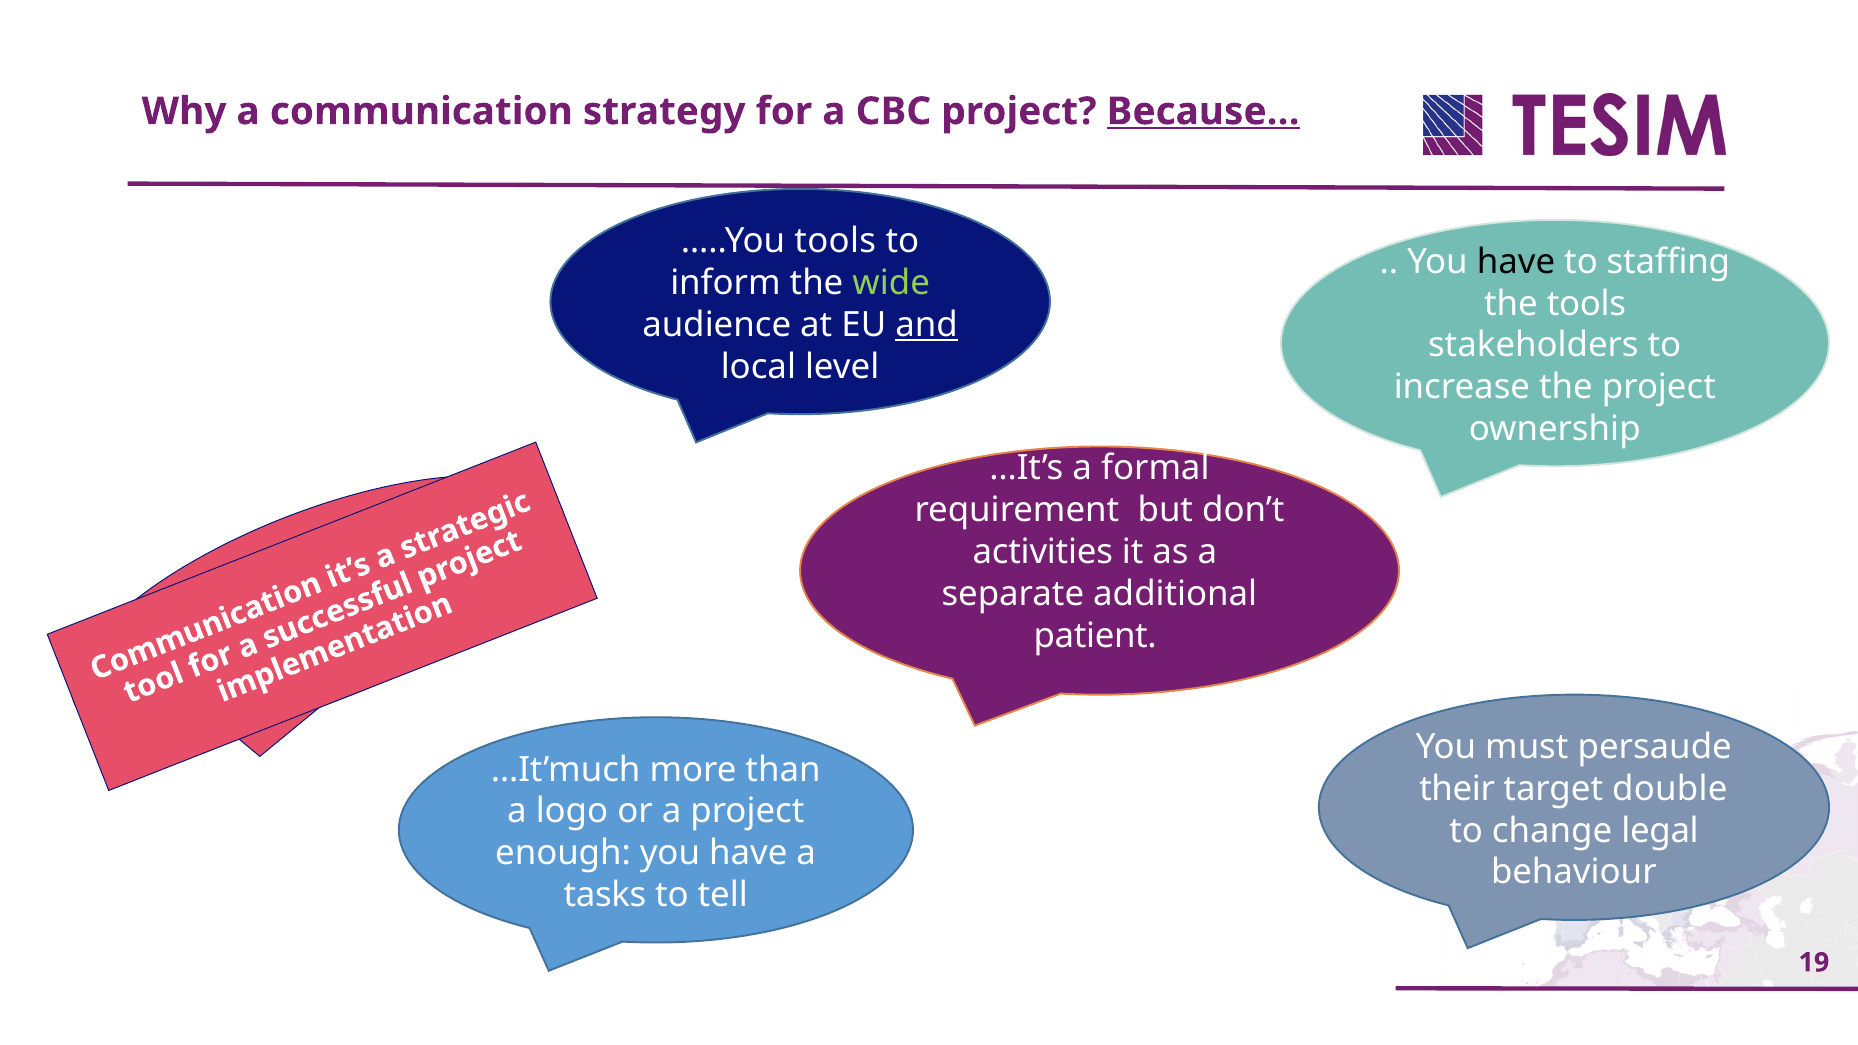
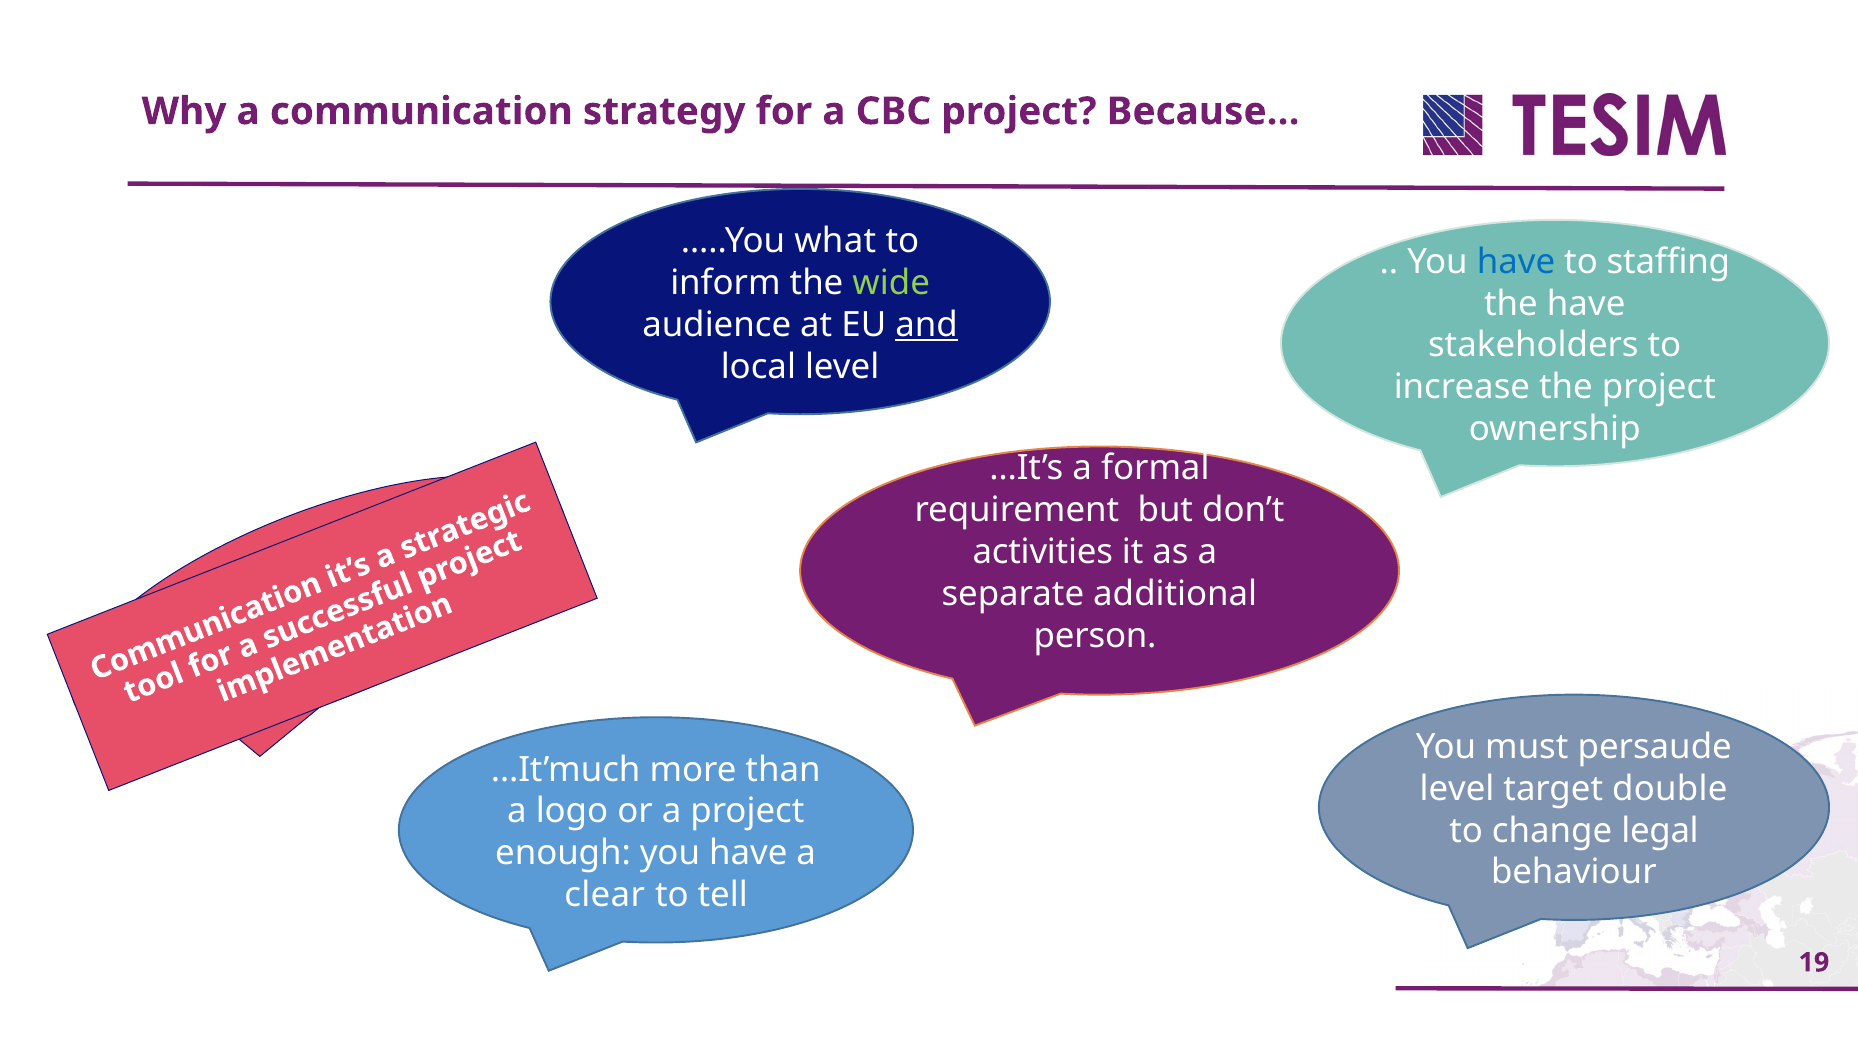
Because… underline: present -> none
…..You tools: tools -> what
have at (1516, 262) colour: black -> blue
the tools: tools -> have
patient: patient -> person
their at (1457, 789): their -> level
tasks: tasks -> clear
